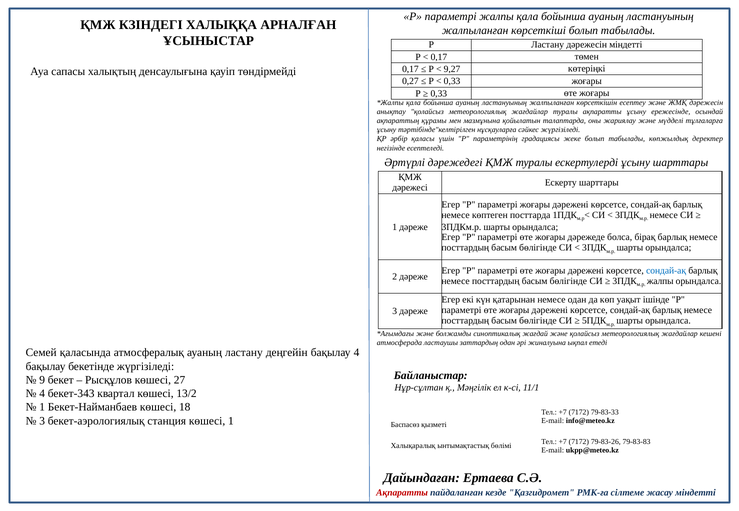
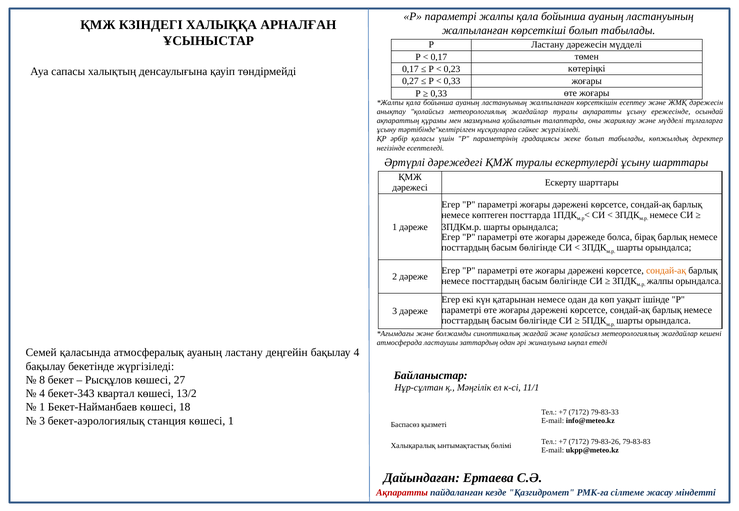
дәрежесін міндетті: міндетті -> мүдделі
9,27: 9,27 -> 0,23
сондай-ақ at (666, 271) colour: blue -> orange
9: 9 -> 8
